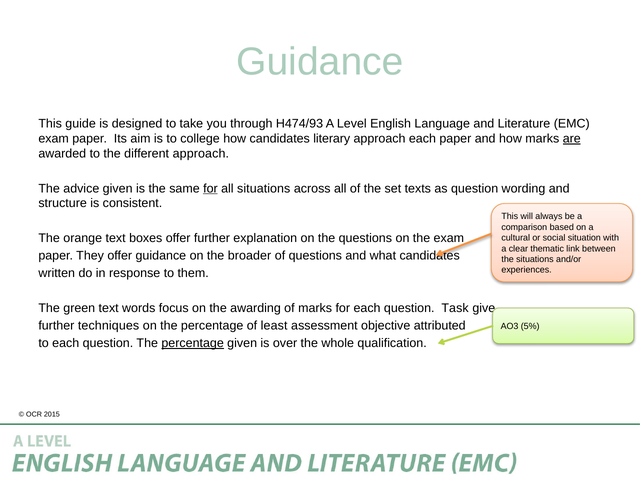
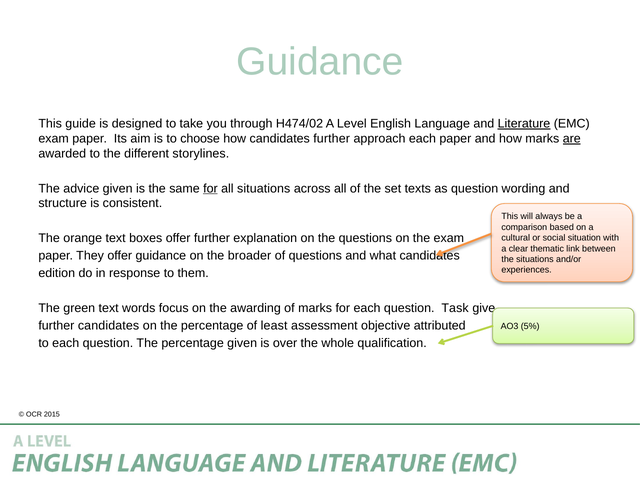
H474/93: H474/93 -> H474/02
Literature underline: none -> present
college: college -> choose
candidates literary: literary -> further
different approach: approach -> storylines
written: written -> edition
further techniques: techniques -> candidates
percentage at (193, 343) underline: present -> none
